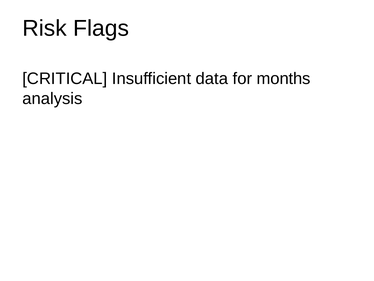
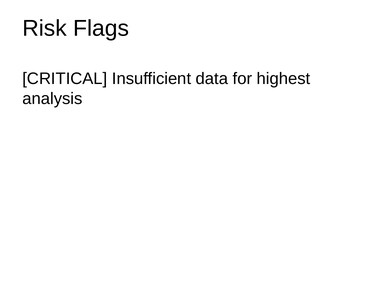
months: months -> highest
